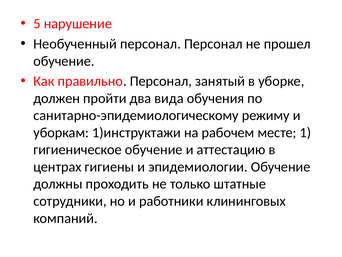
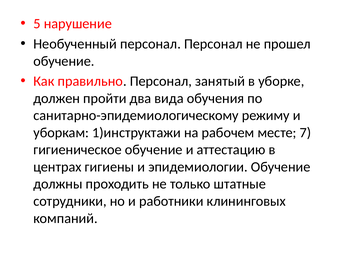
1: 1 -> 7
